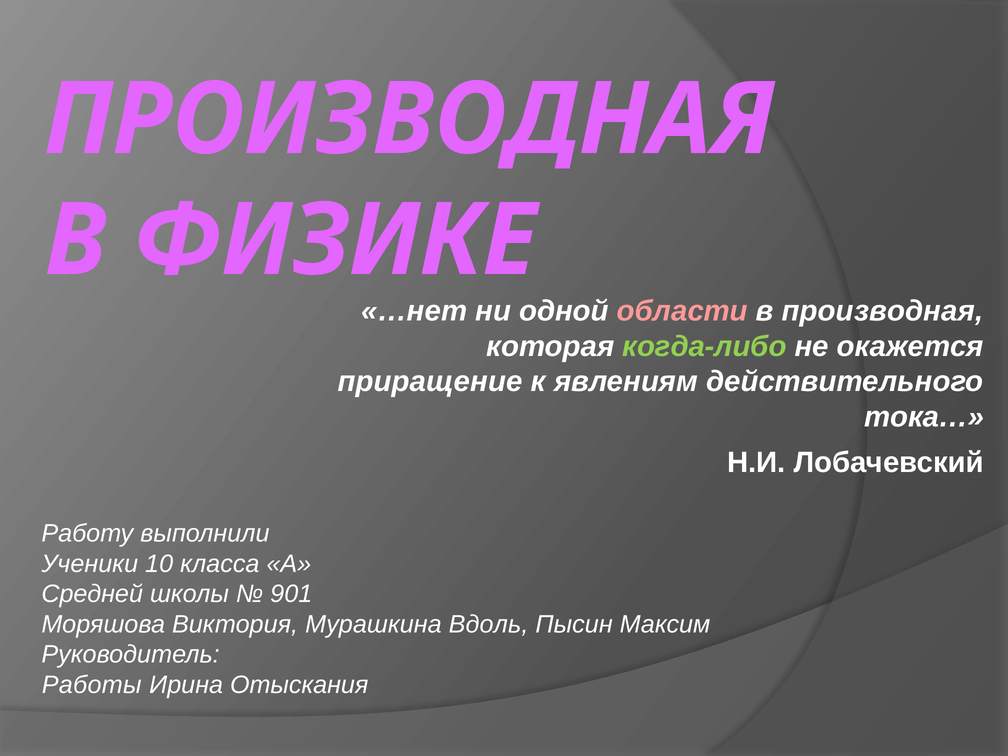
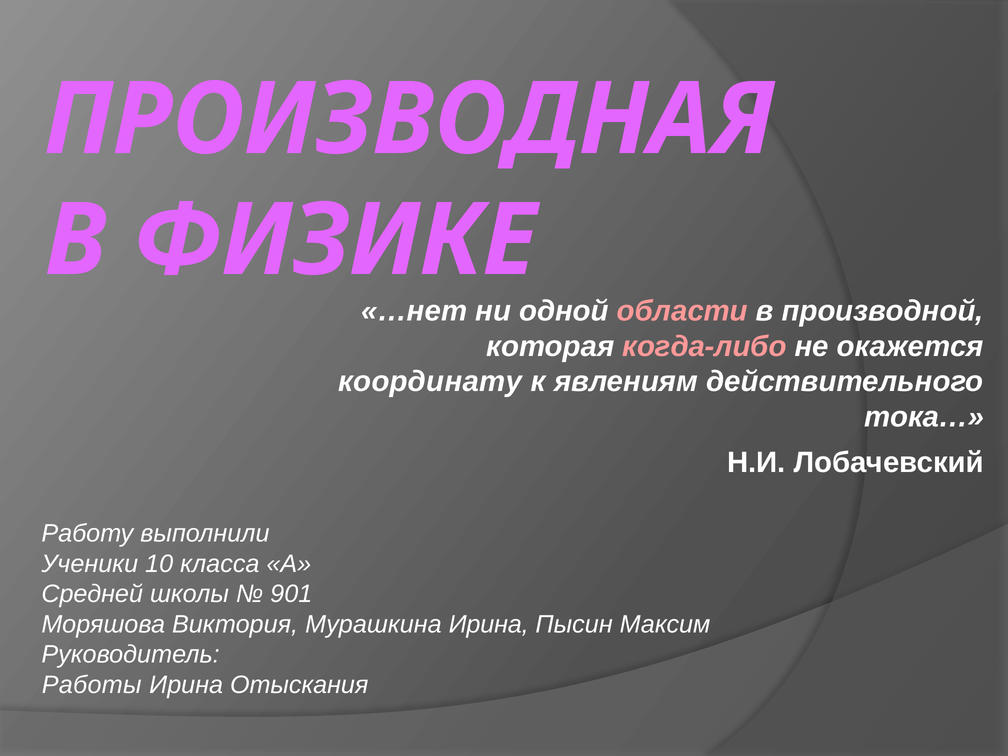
в производная: производная -> производной
когда-либо colour: light green -> pink
приращение: приращение -> координату
Мурашкина Вдоль: Вдоль -> Ирина
